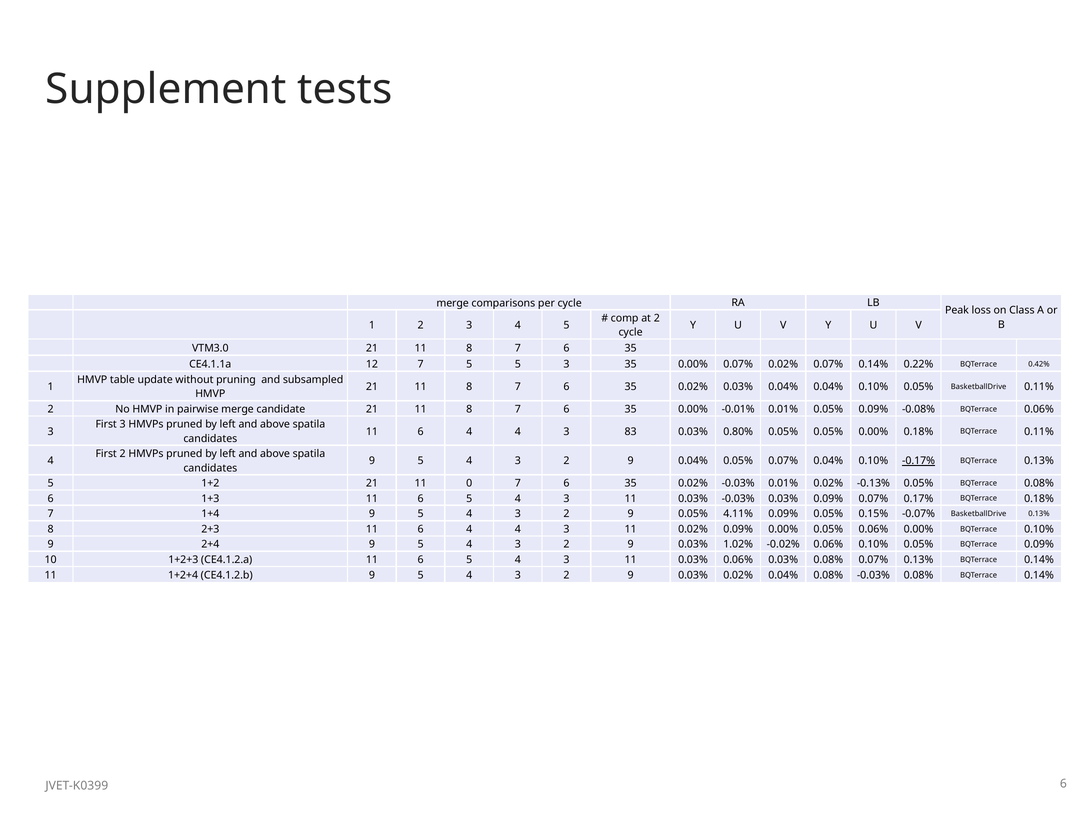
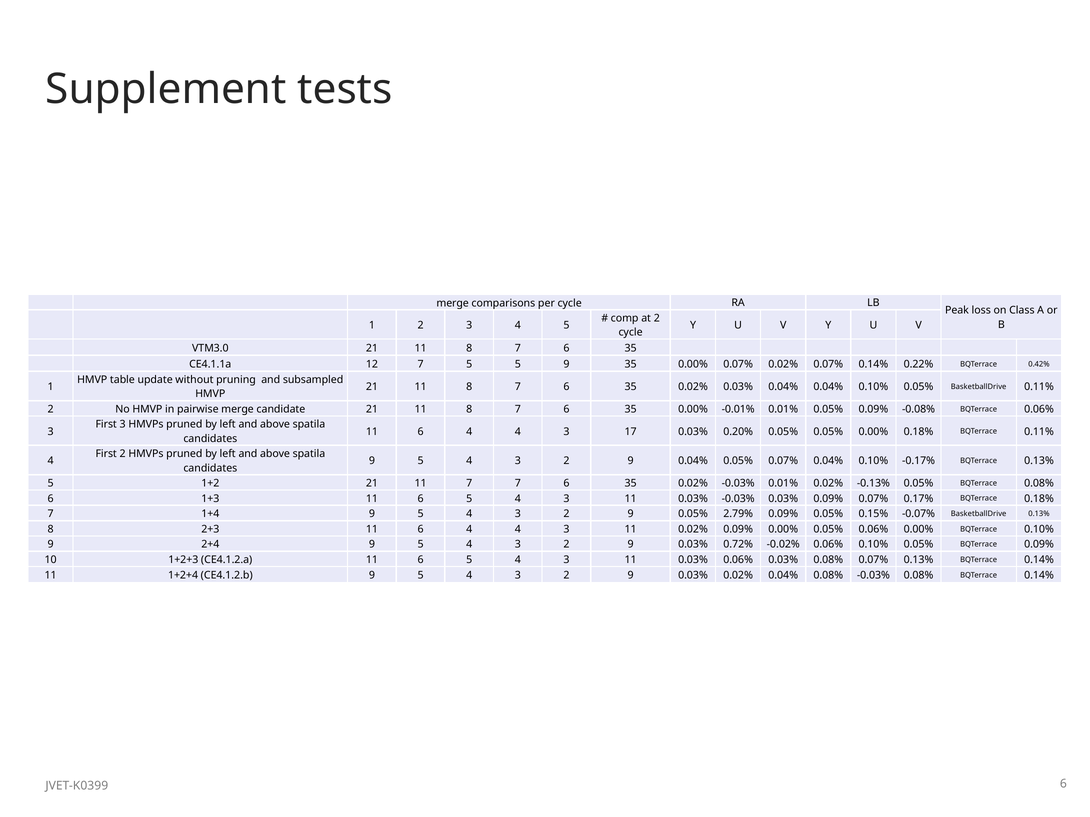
5 3: 3 -> 9
83: 83 -> 17
0.80%: 0.80% -> 0.20%
-0.17% underline: present -> none
11 0: 0 -> 7
4.11%: 4.11% -> 2.79%
1.02%: 1.02% -> 0.72%
